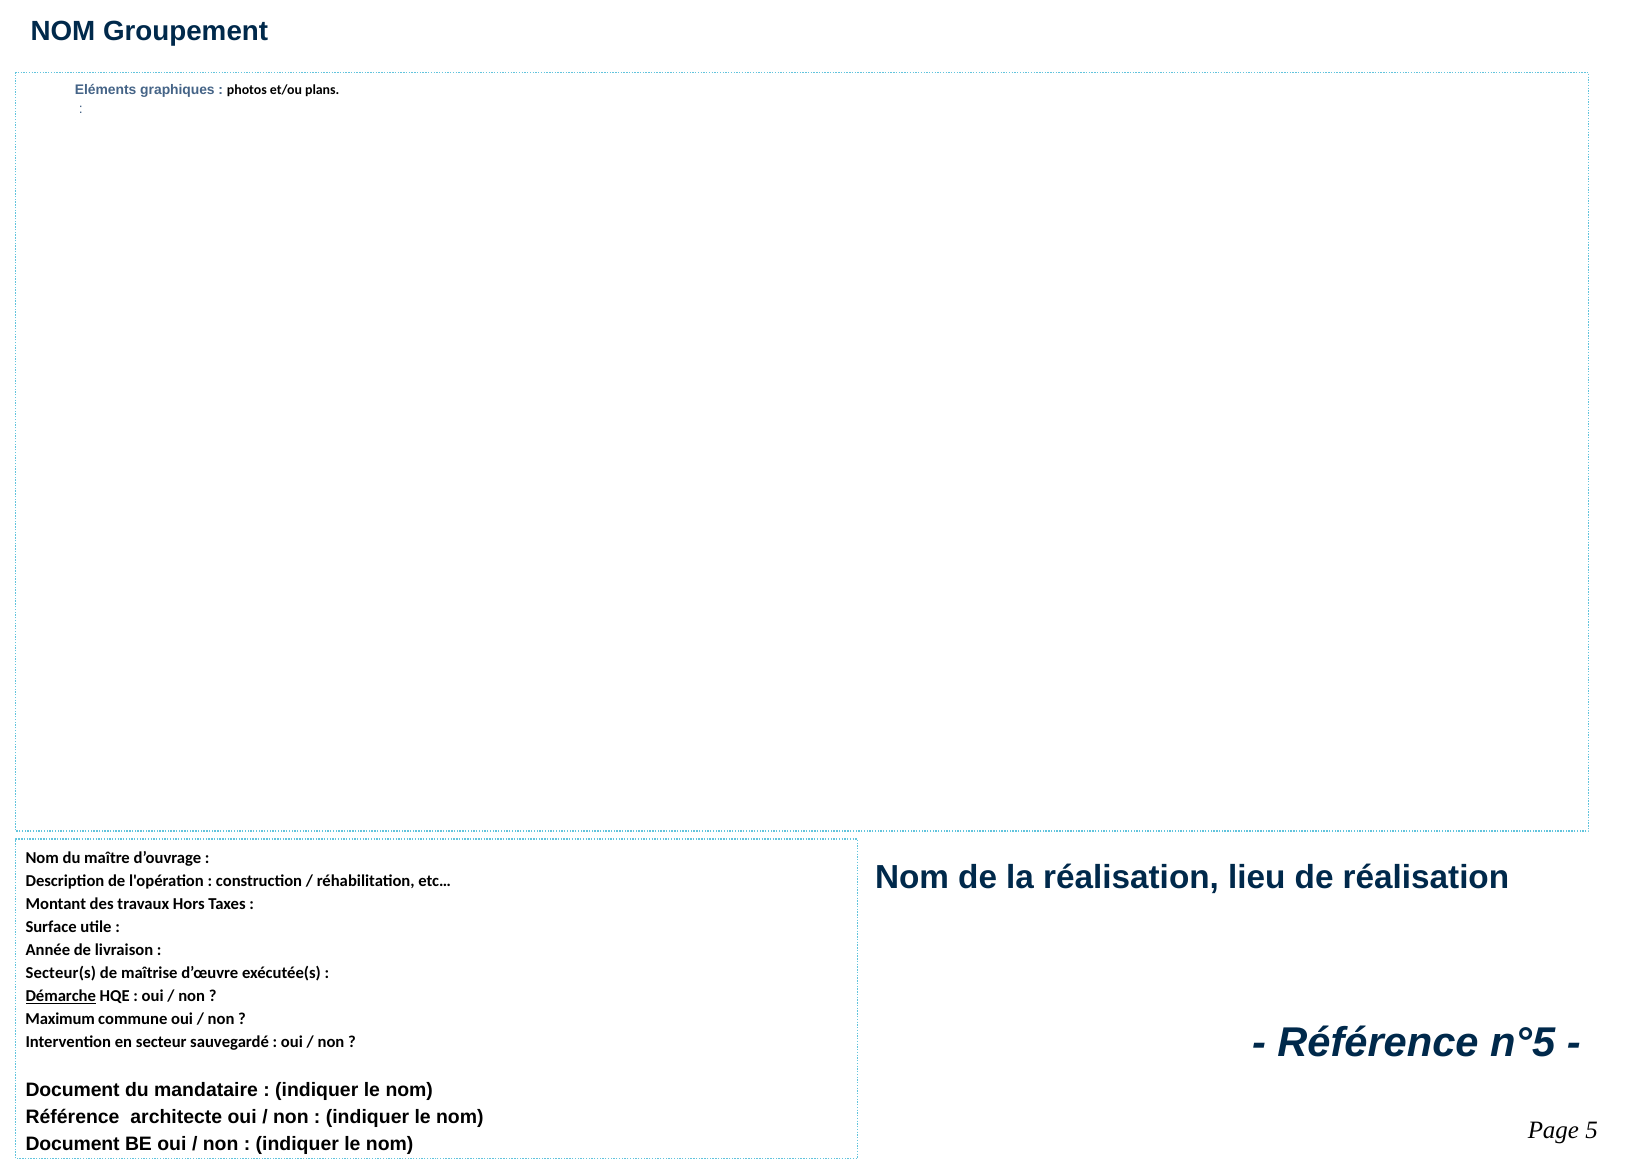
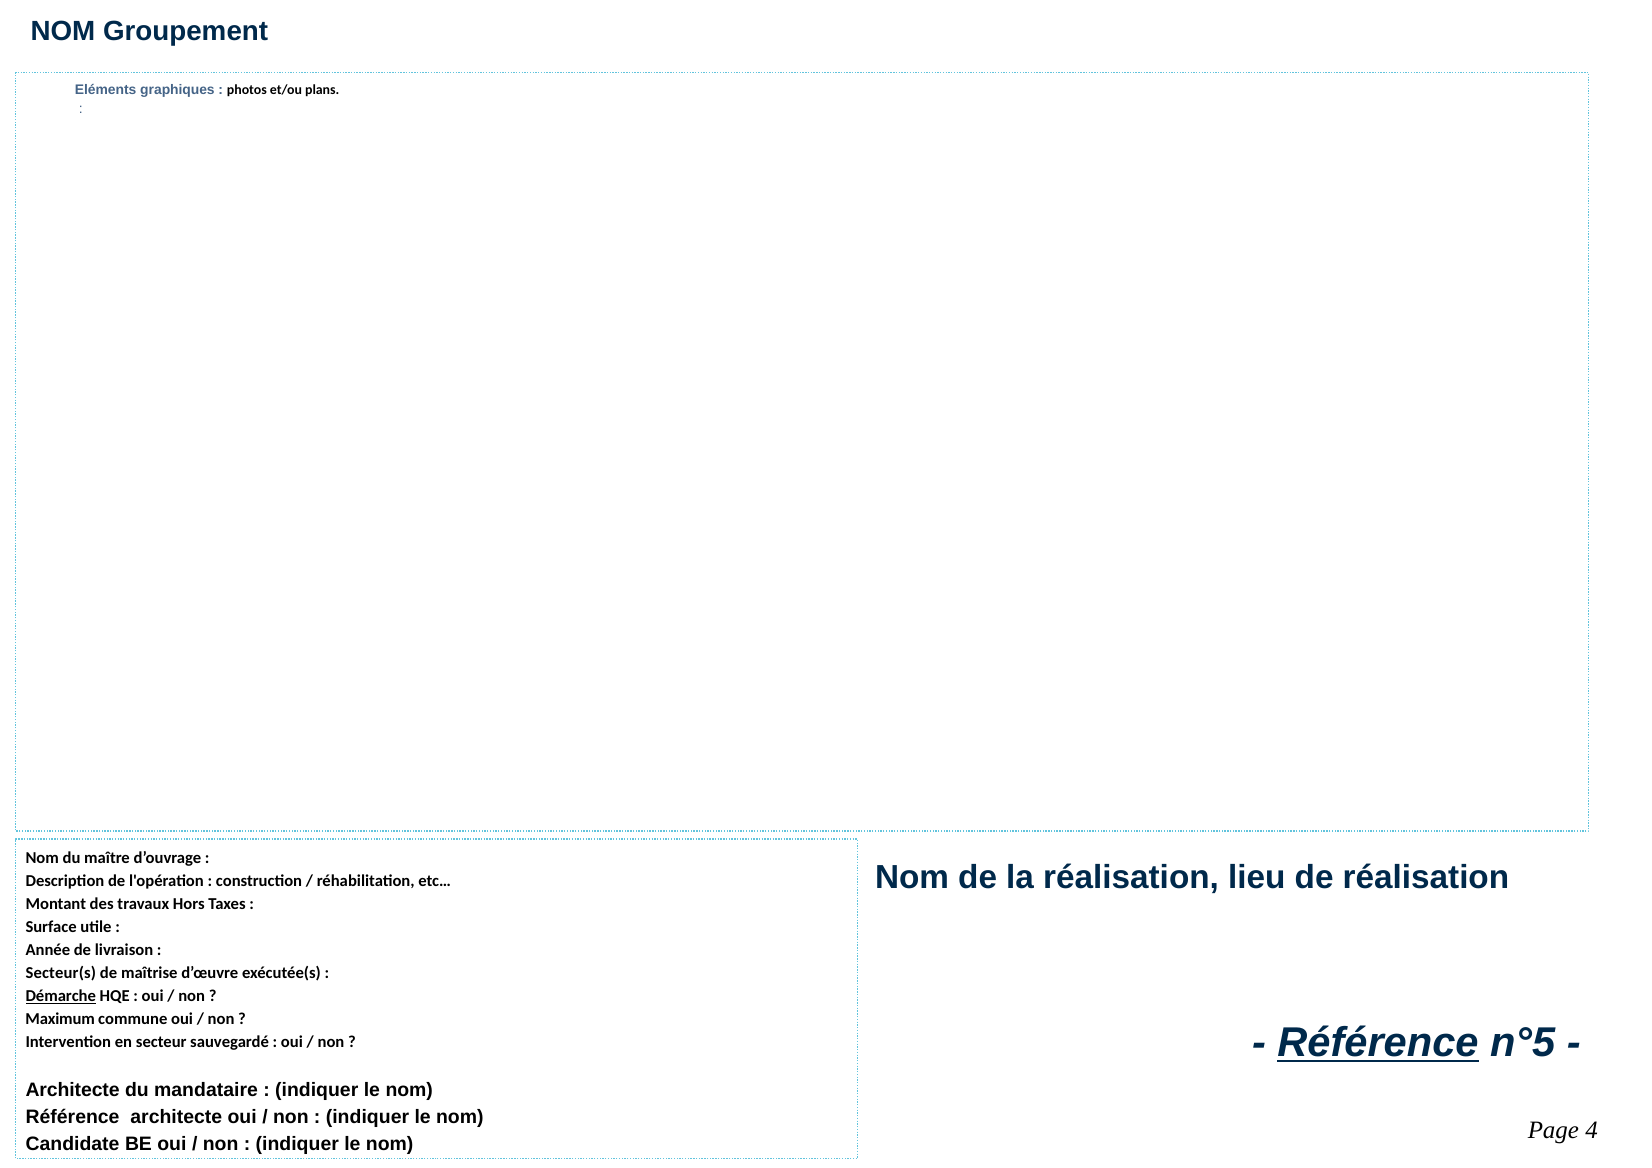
Référence at (1378, 1043) underline: none -> present
Document at (73, 1090): Document -> Architecte
5: 5 -> 4
Document at (73, 1144): Document -> Candidate
